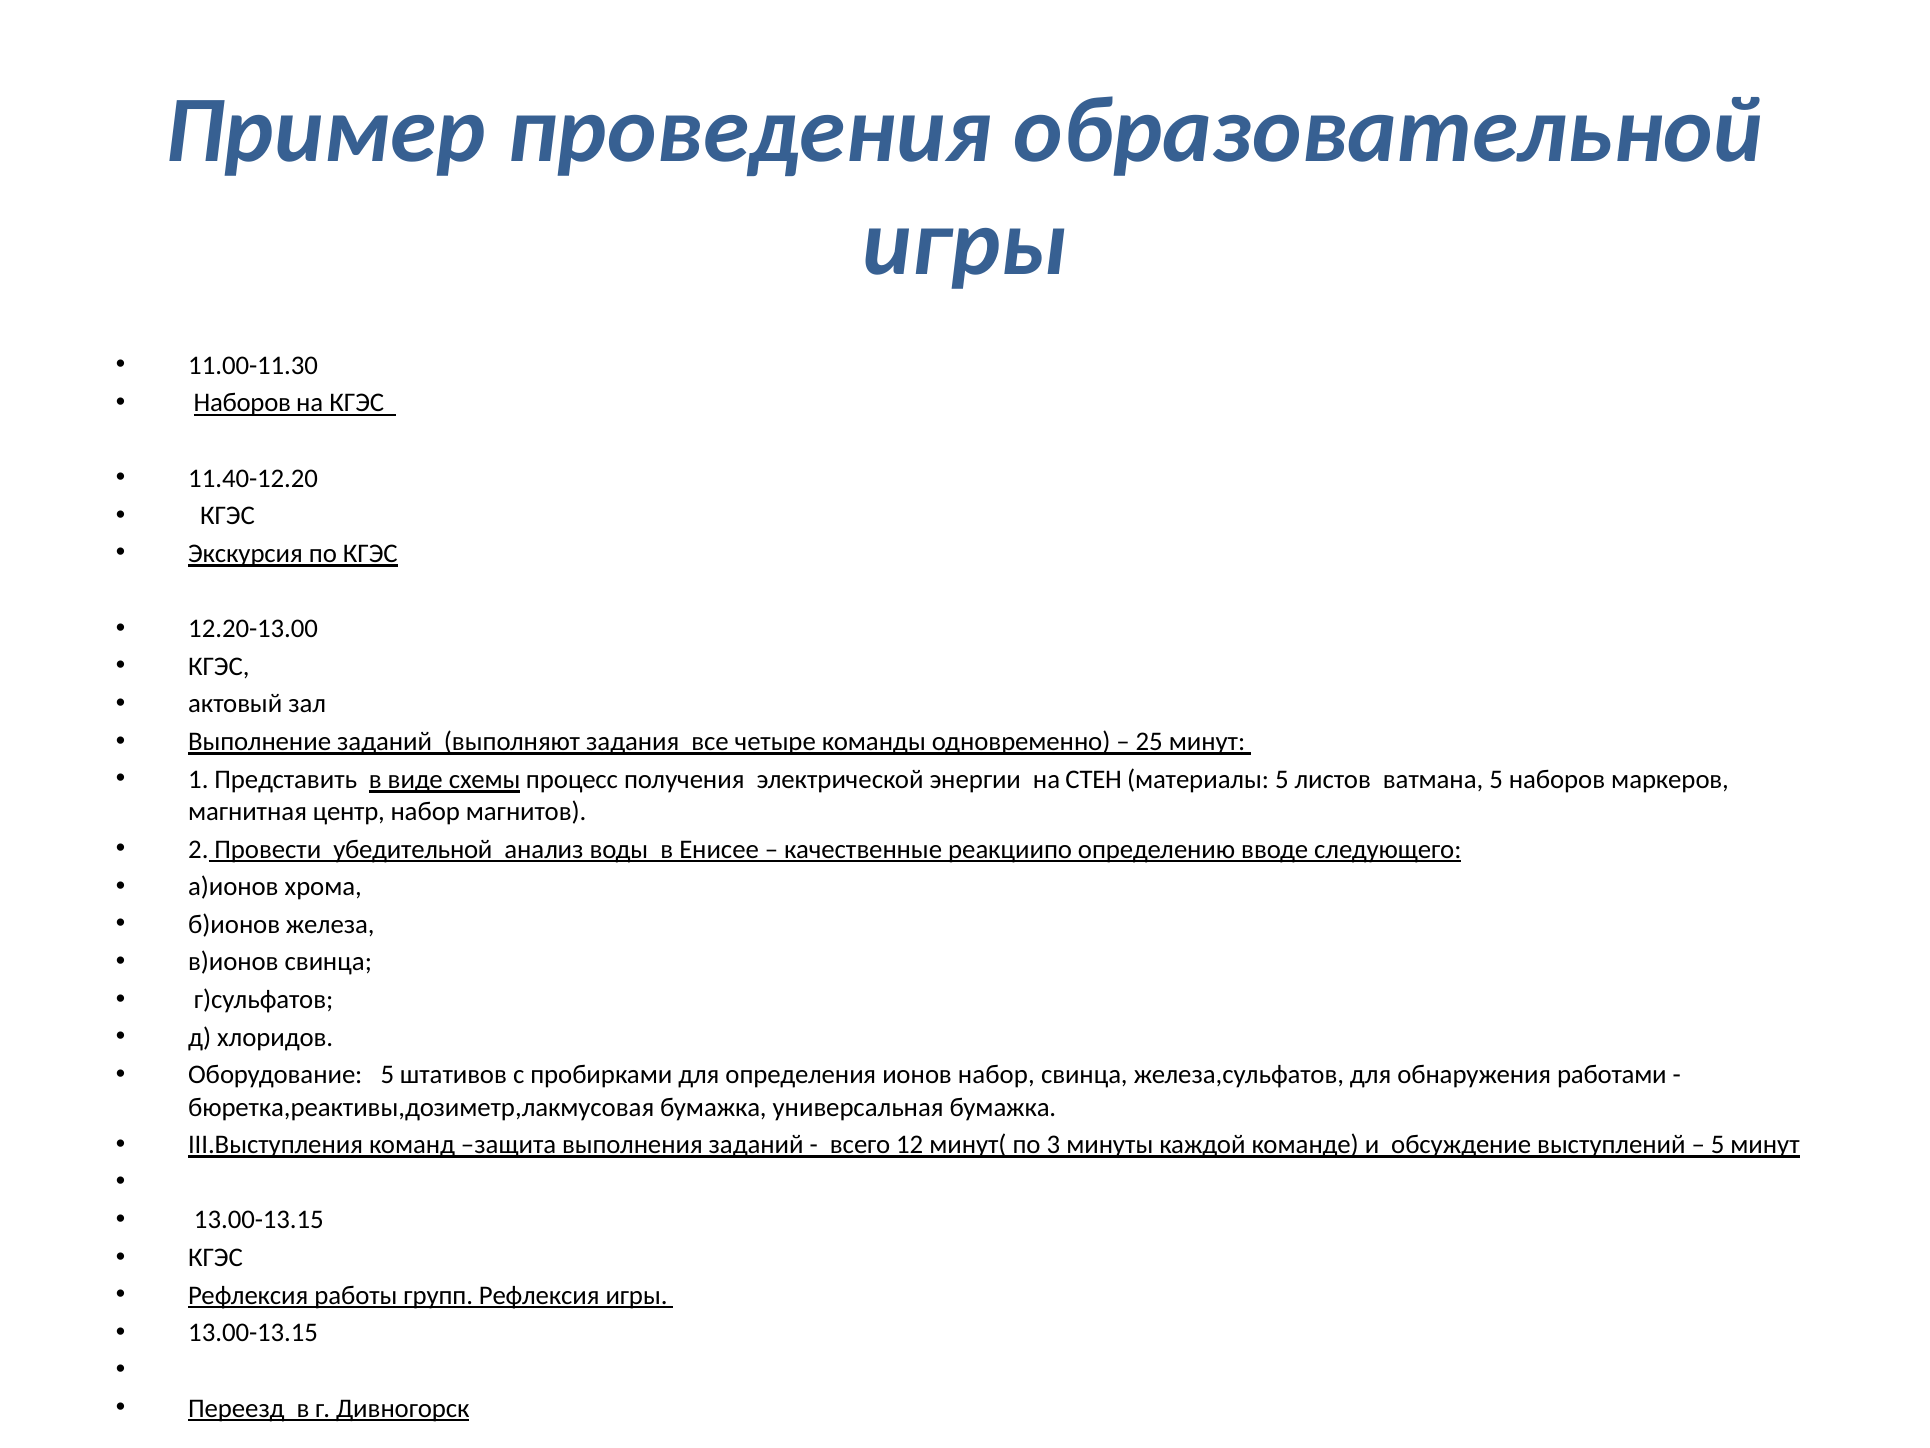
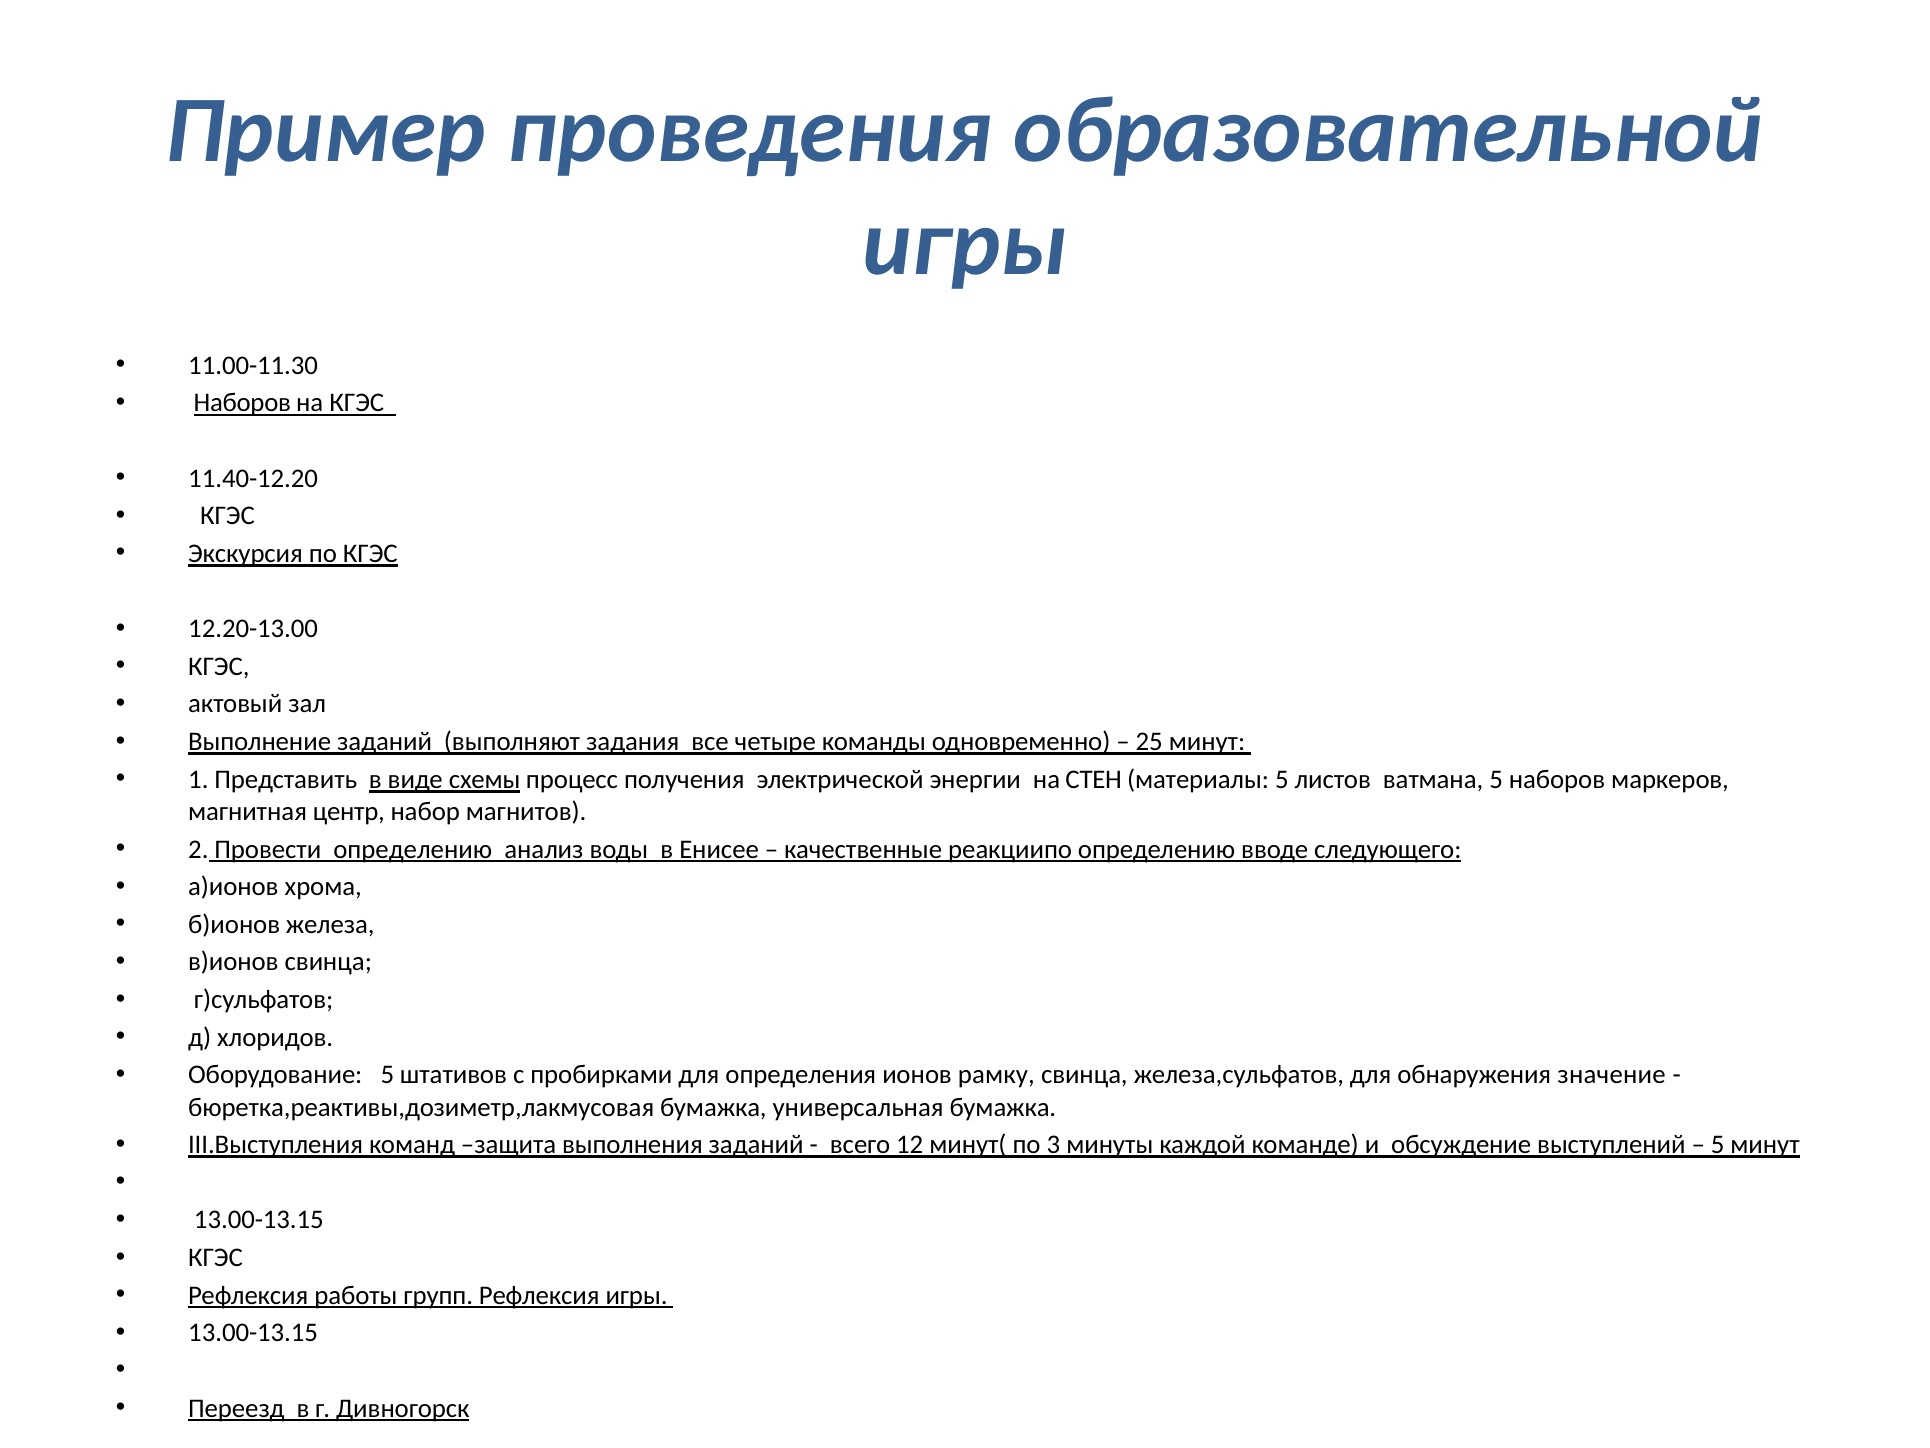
Провести убедительной: убедительной -> определению
ионов набор: набор -> рамку
работами: работами -> значение
